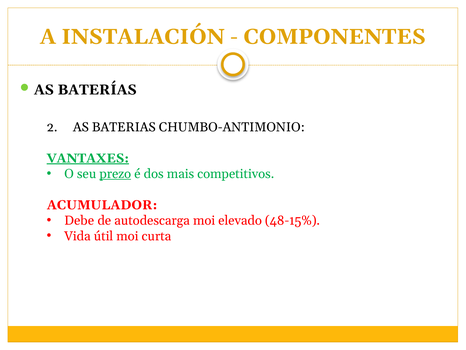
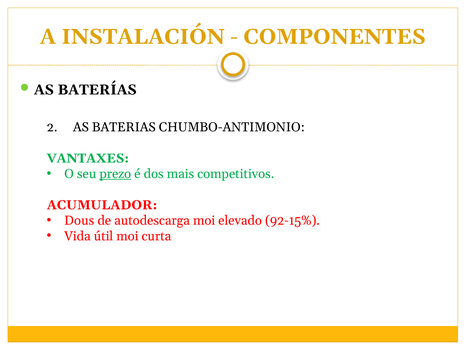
VANTAXES underline: present -> none
Debe: Debe -> Dous
48-15%: 48-15% -> 92-15%
